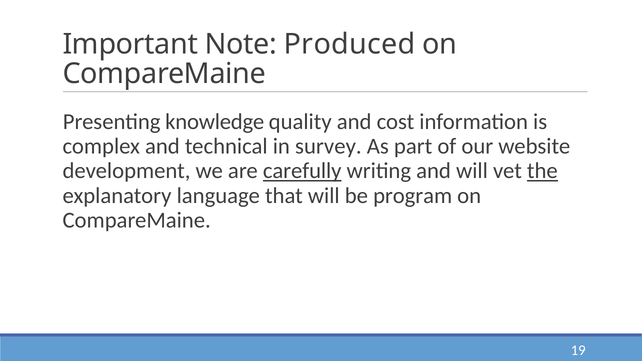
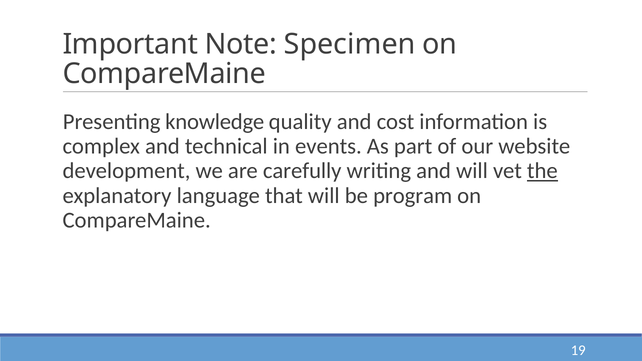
Produced: Produced -> Specimen
survey: survey -> events
carefully underline: present -> none
